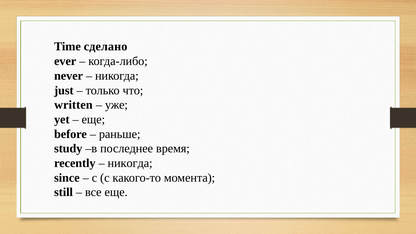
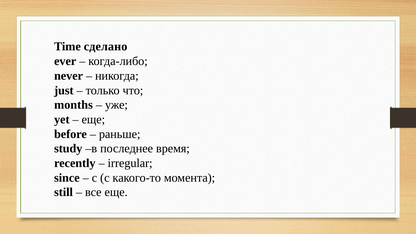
written: written -> months
никогда at (130, 163): никогда -> irregular
